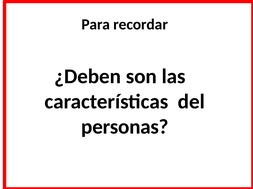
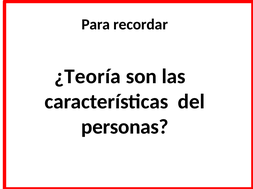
¿Deben: ¿Deben -> ¿Teoría
